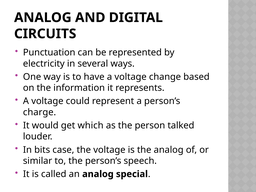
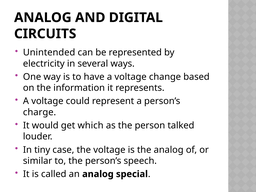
Punctuation: Punctuation -> Unintended
bits: bits -> tiny
